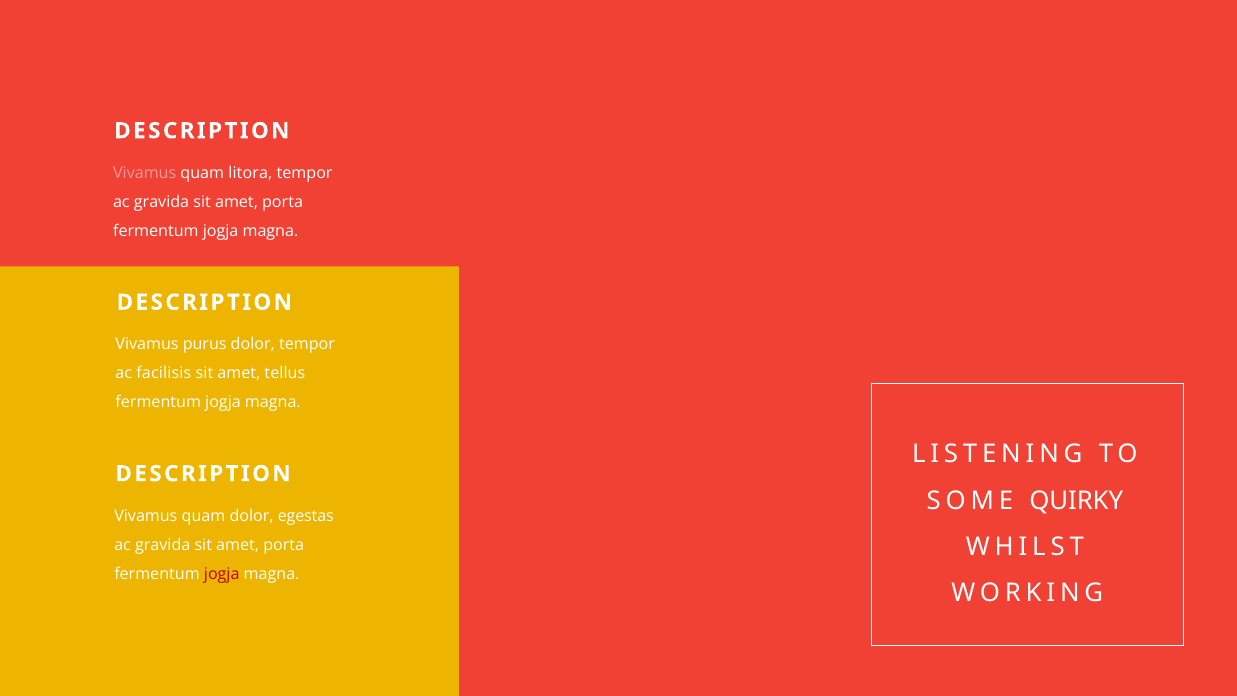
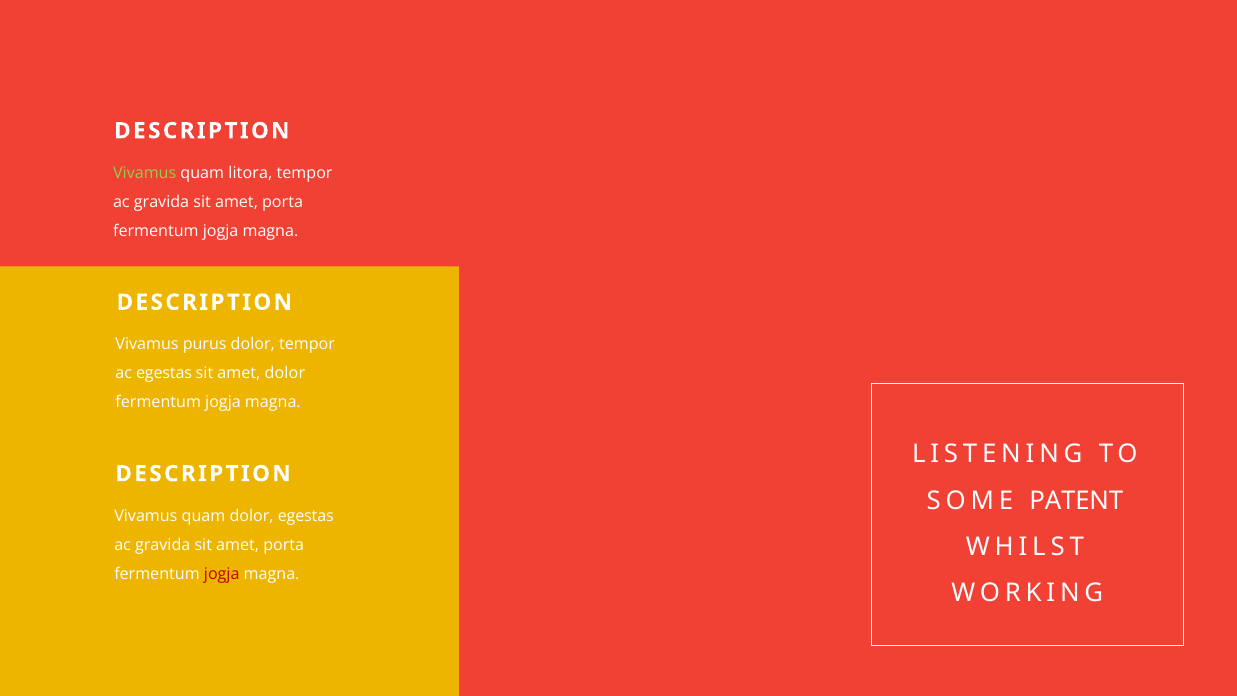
Vivamus at (145, 173) colour: pink -> light green
ac facilisis: facilisis -> egestas
amet tellus: tellus -> dolor
QUIRKY: QUIRKY -> PATENT
